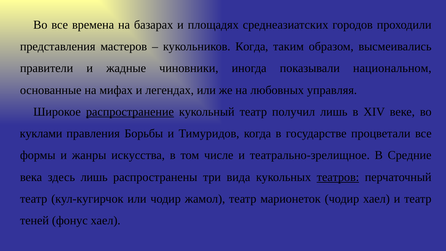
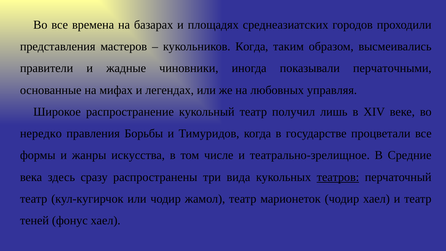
национальном: национальном -> перчаточными
распространение underline: present -> none
куклами: куклами -> нередко
здесь лишь: лишь -> сразу
